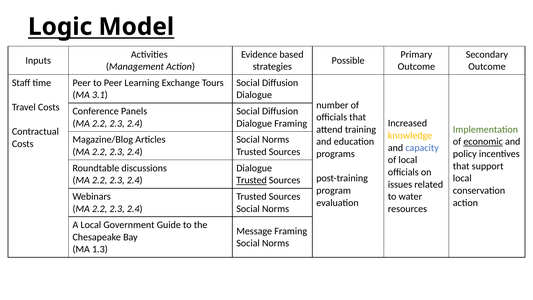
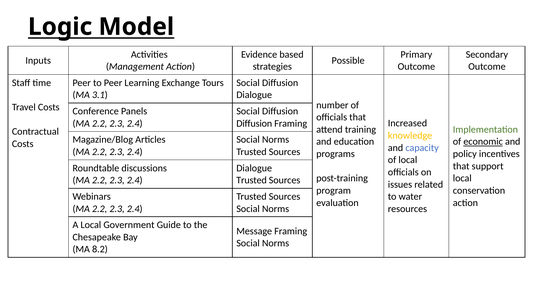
Dialogue at (254, 123): Dialogue -> Diffusion
Trusted at (252, 180) underline: present -> none
1.3: 1.3 -> 8.2
